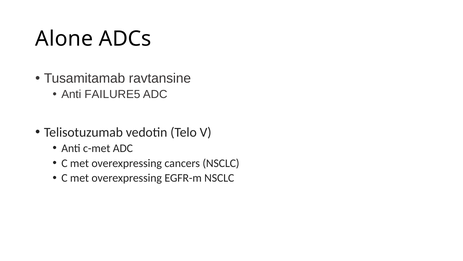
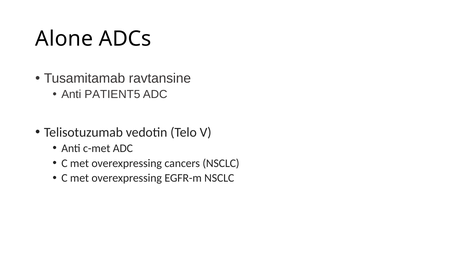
FAILURE5: FAILURE5 -> PATIENT5
